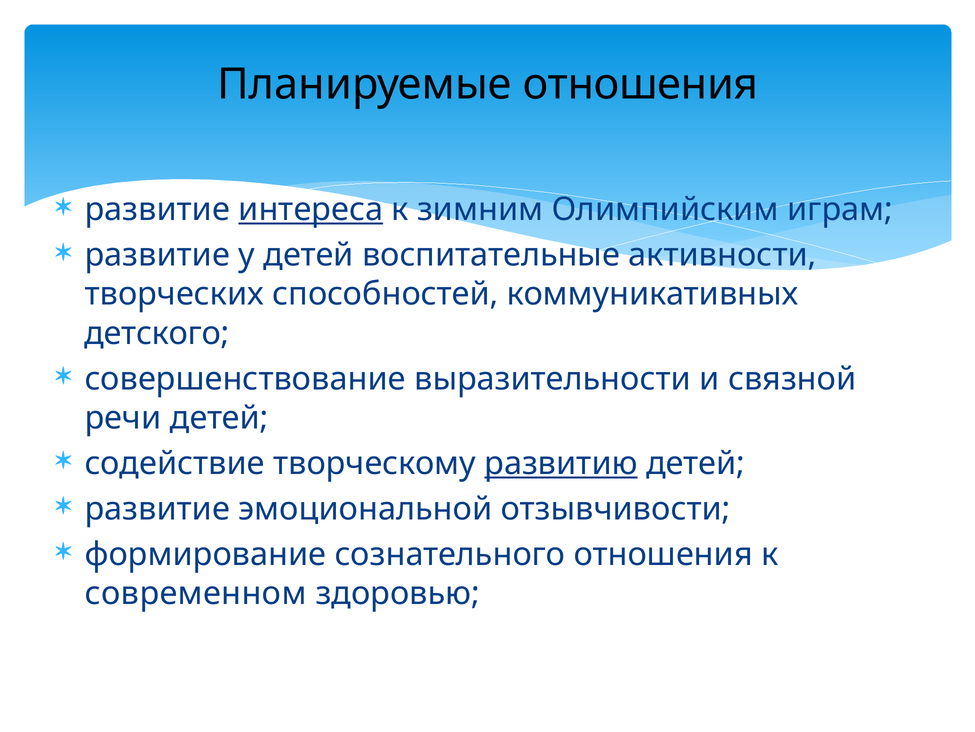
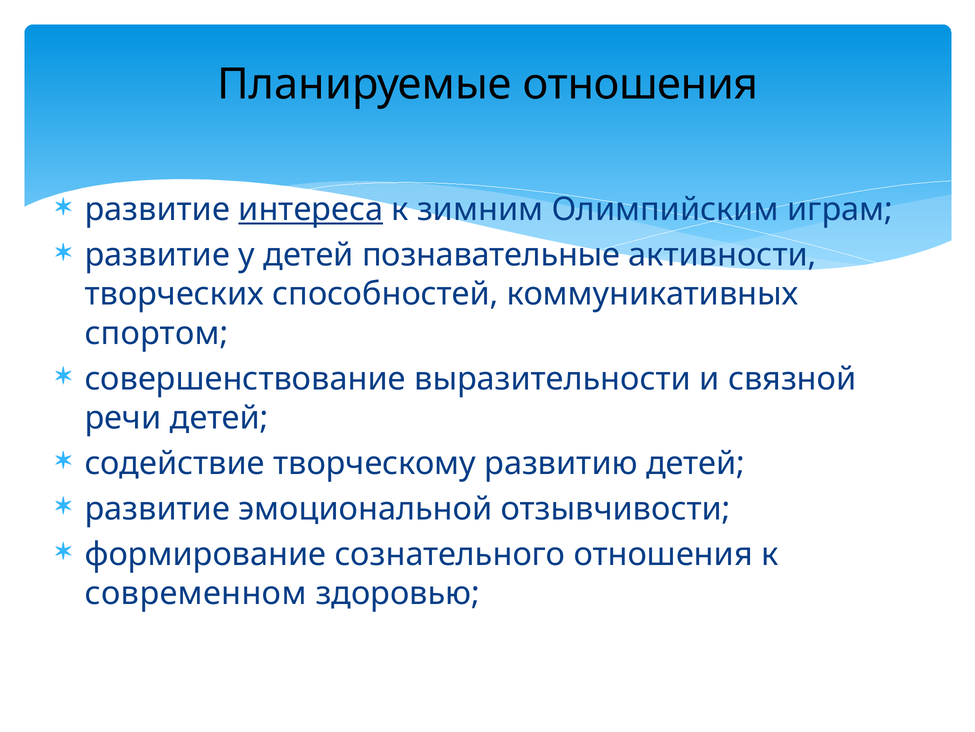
воспитательные: воспитательные -> познавательные
детского: детского -> спортом
развитию underline: present -> none
